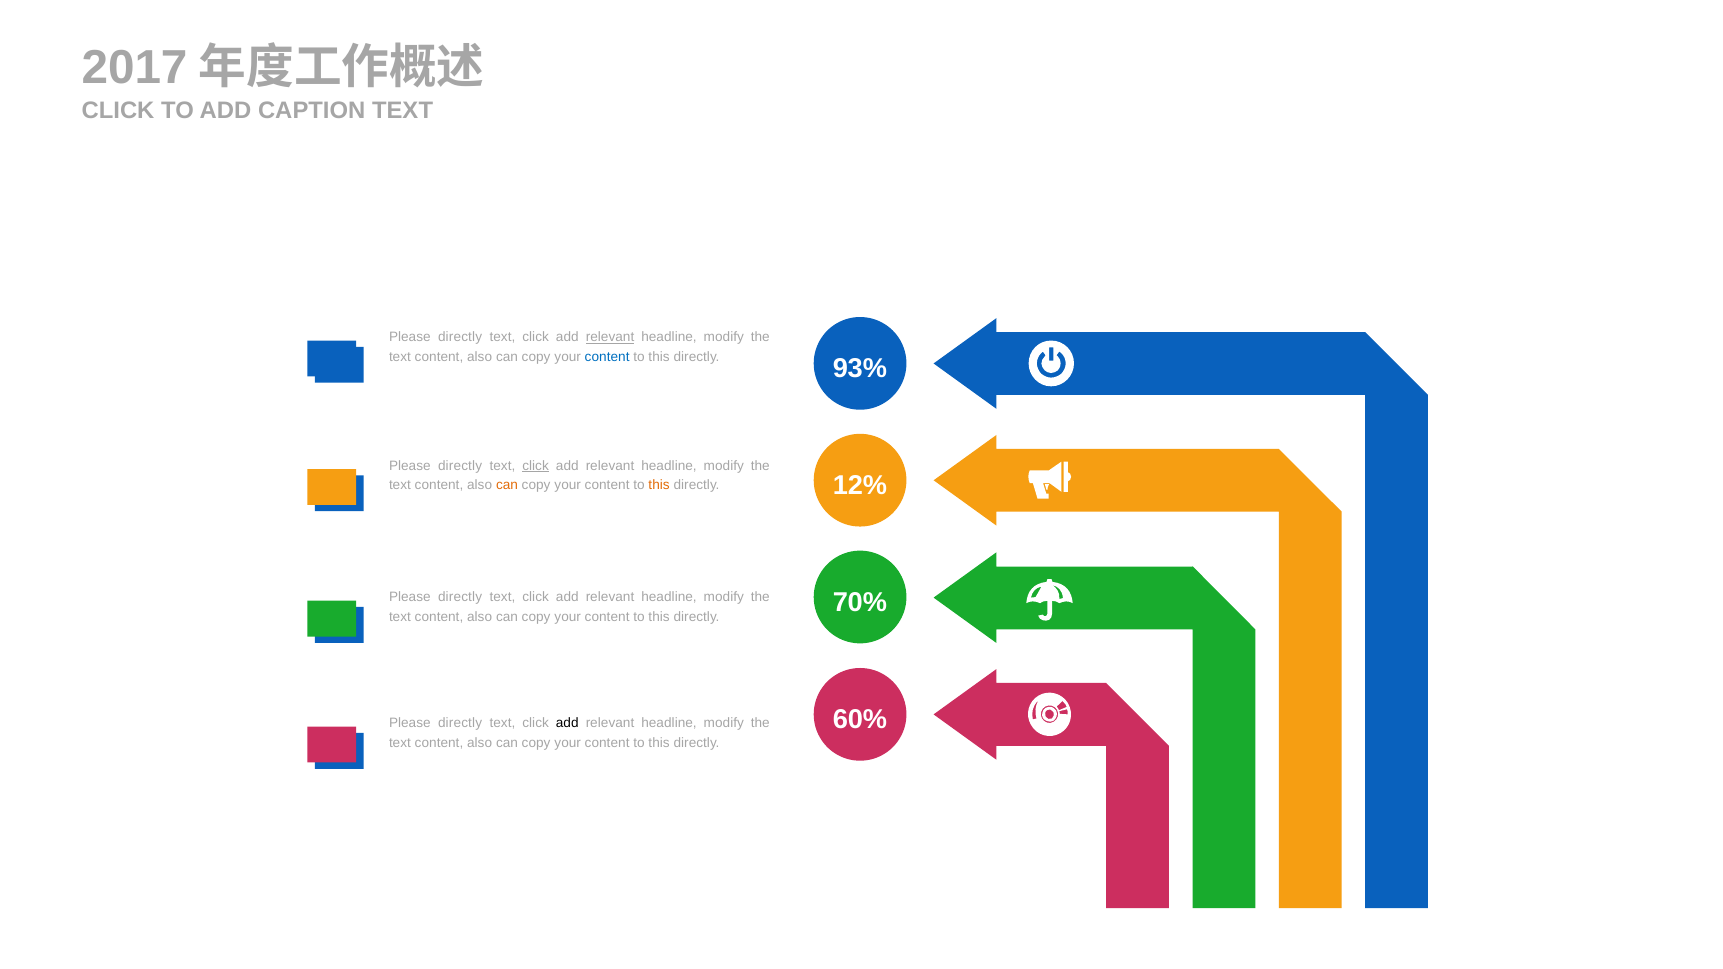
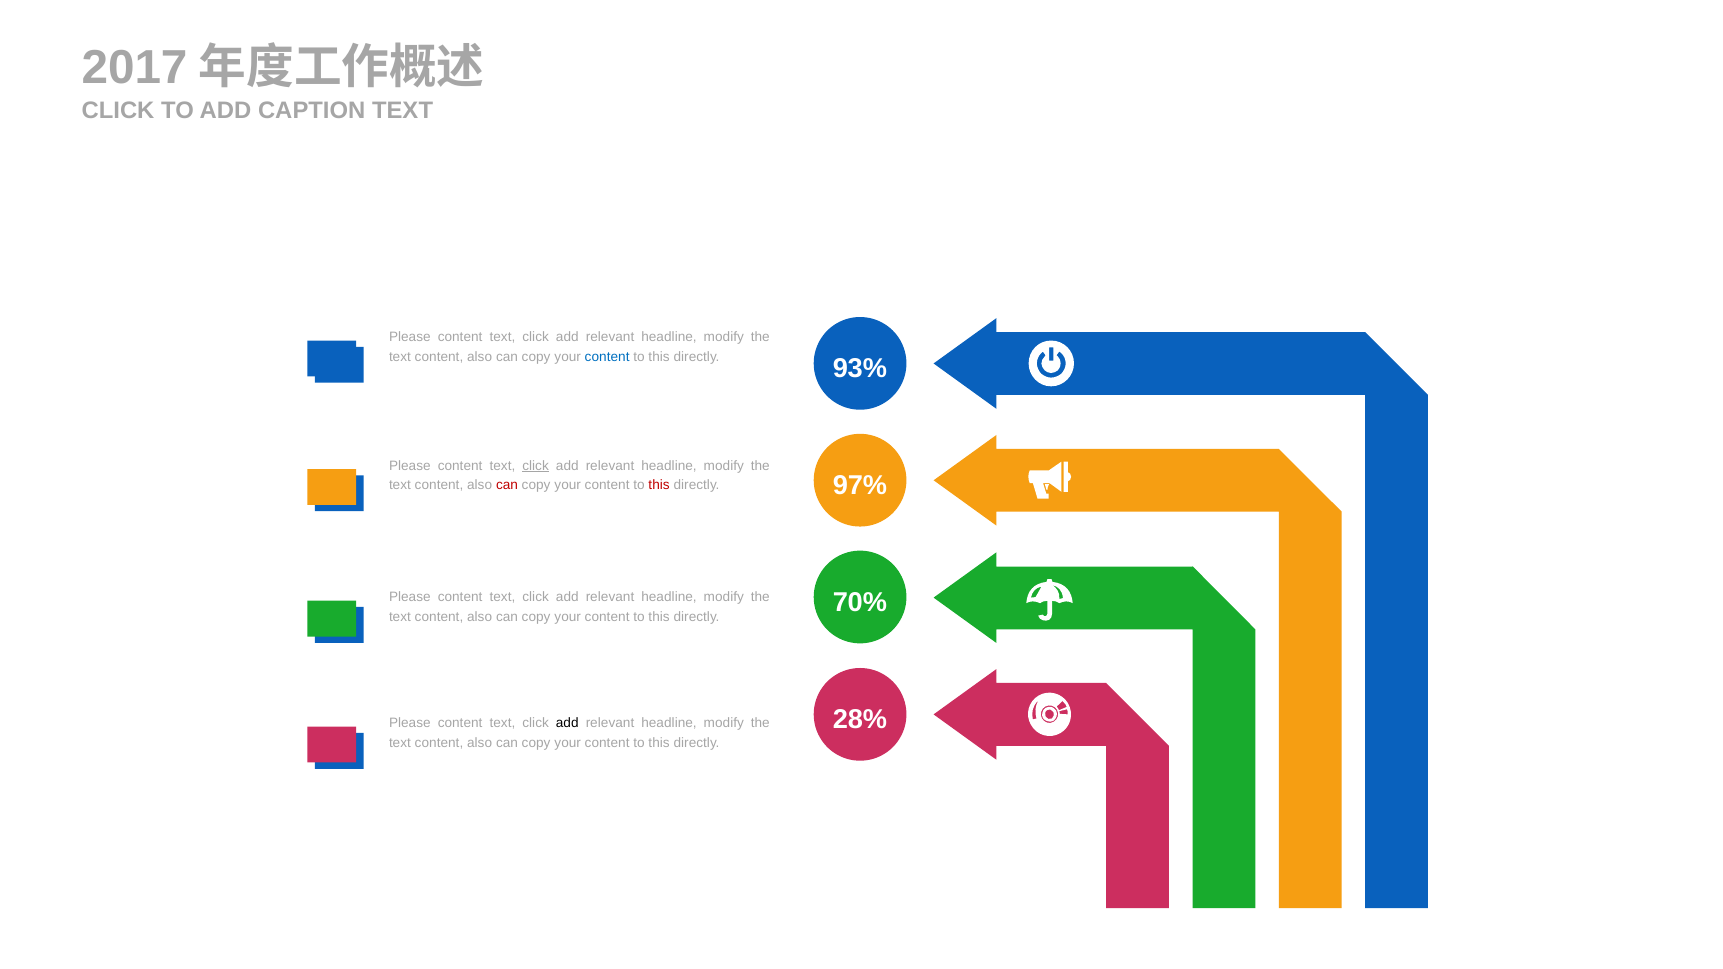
directly at (460, 337): directly -> content
relevant at (610, 337) underline: present -> none
directly at (460, 466): directly -> content
12%: 12% -> 97%
can at (507, 485) colour: orange -> red
this at (659, 485) colour: orange -> red
directly at (460, 597): directly -> content
60%: 60% -> 28%
directly at (460, 723): directly -> content
